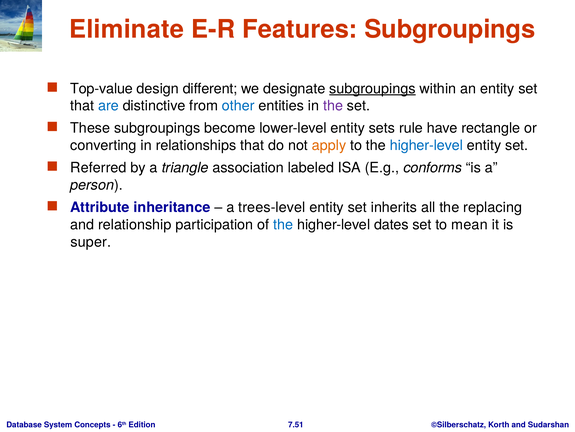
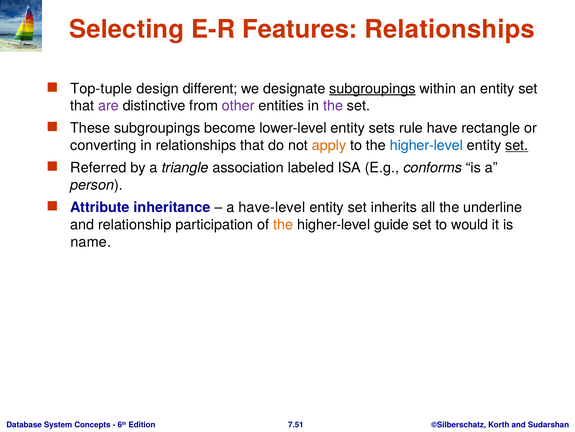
Eliminate: Eliminate -> Selecting
Features Subgroupings: Subgroupings -> Relationships
Top-value: Top-value -> Top-tuple
are colour: blue -> purple
other colour: blue -> purple
set at (517, 145) underline: none -> present
trees-level: trees-level -> have-level
replacing: replacing -> underline
the at (283, 224) colour: blue -> orange
dates: dates -> guide
mean: mean -> would
super: super -> name
